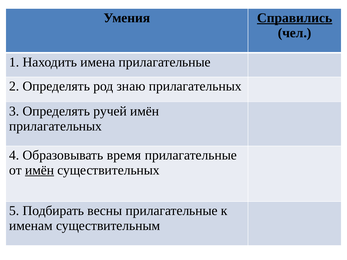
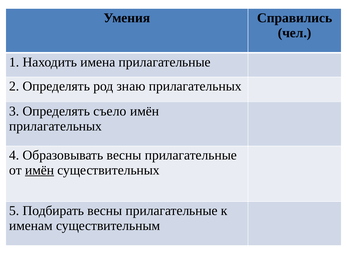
Справились underline: present -> none
ручей: ручей -> съело
Образовывать время: время -> весны
